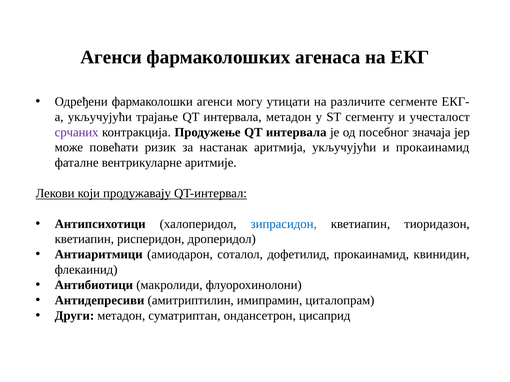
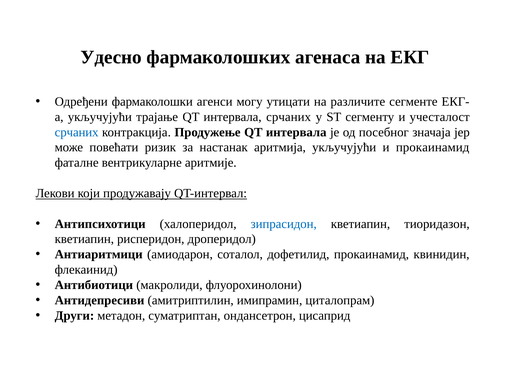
Агенси at (111, 57): Агенси -> Удесно
интервала метадон: метадон -> срчаних
срчаних at (77, 132) colour: purple -> blue
